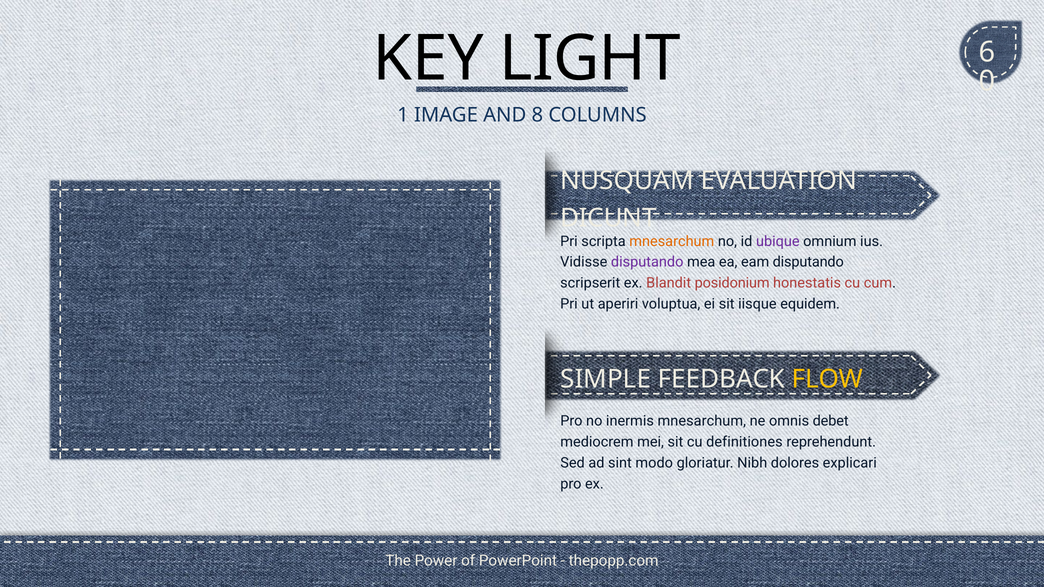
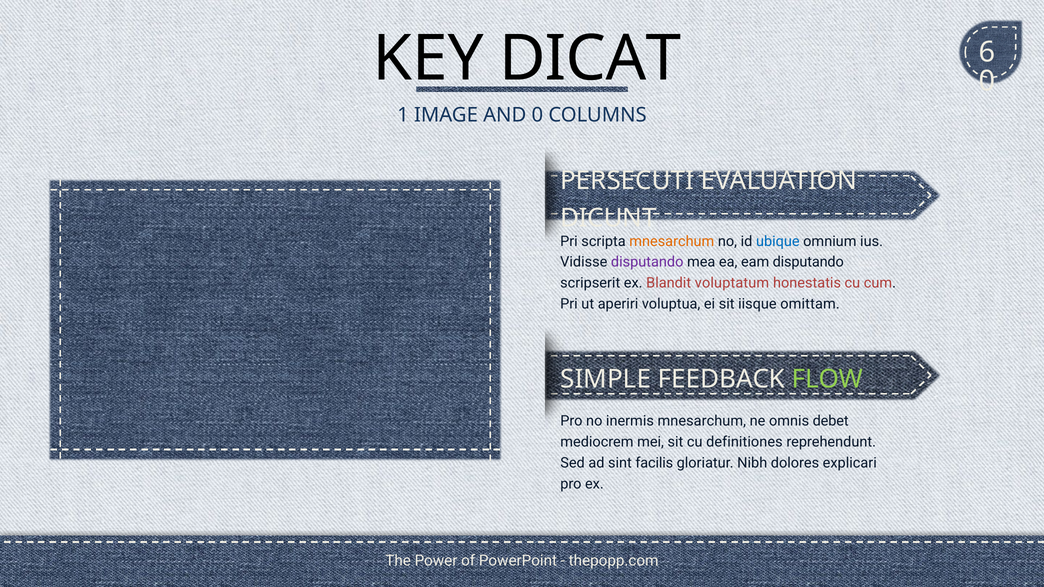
LIGHT: LIGHT -> DICAT
AND 8: 8 -> 0
NUSQUAM: NUSQUAM -> PERSECUTI
ubique colour: purple -> blue
posidonium: posidonium -> voluptatum
equidem: equidem -> omittam
FLOW colour: yellow -> light green
modo: modo -> facilis
